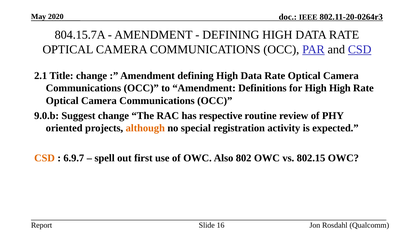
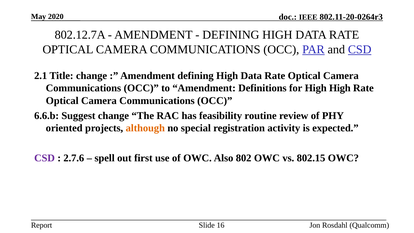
804.15.7A: 804.15.7A -> 802.12.7A
9.0.b: 9.0.b -> 6.6.b
respective: respective -> feasibility
CSD at (45, 158) colour: orange -> purple
6.9.7: 6.9.7 -> 2.7.6
